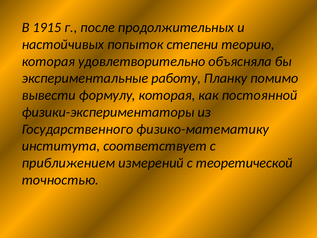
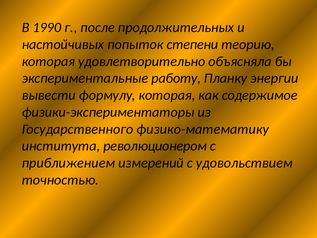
1915: 1915 -> 1990
помимо: помимо -> энергии
постоянной: постоянной -> содержимое
соответствует: соответствует -> революционером
теоретической: теоретической -> удовольствием
